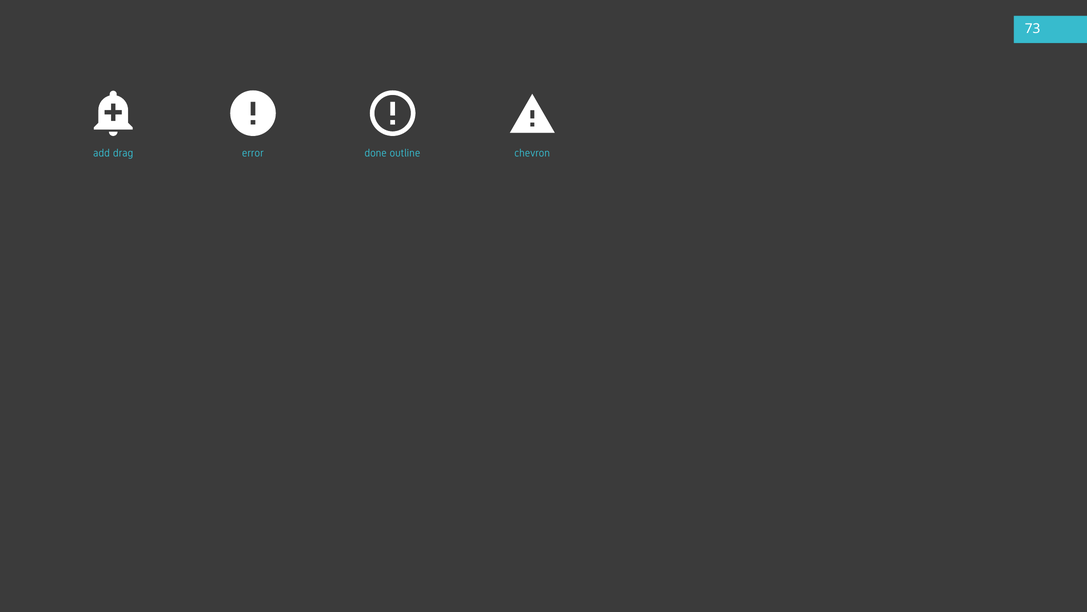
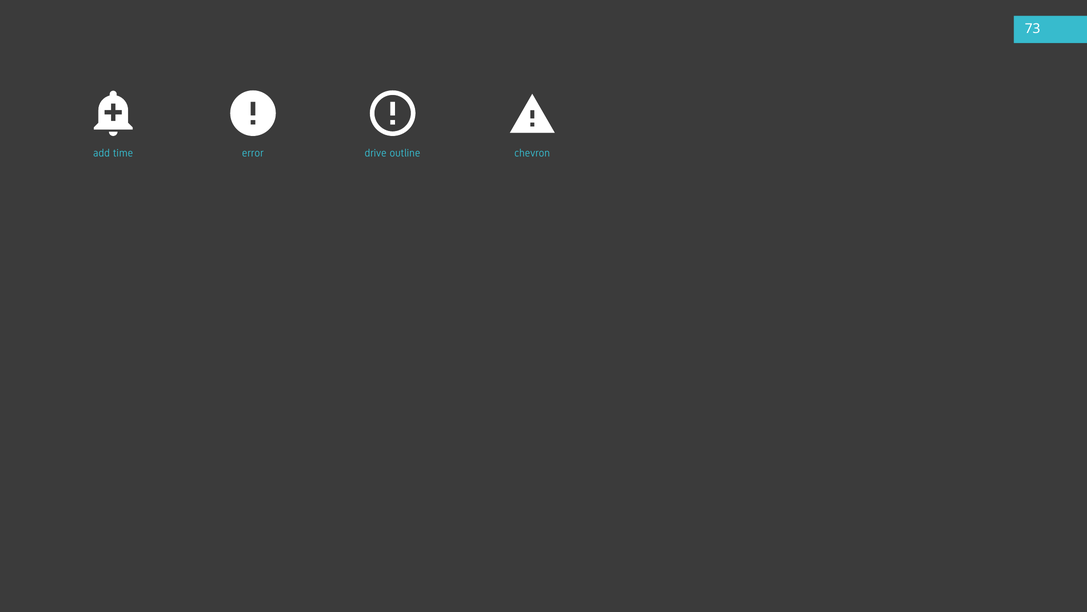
drag: drag -> time
done: done -> drive
